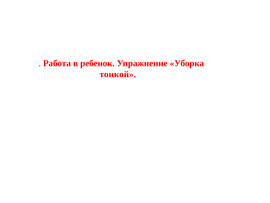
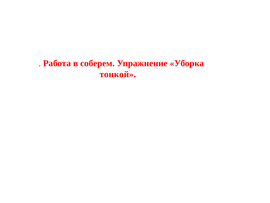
ребенок: ребенок -> соберем
